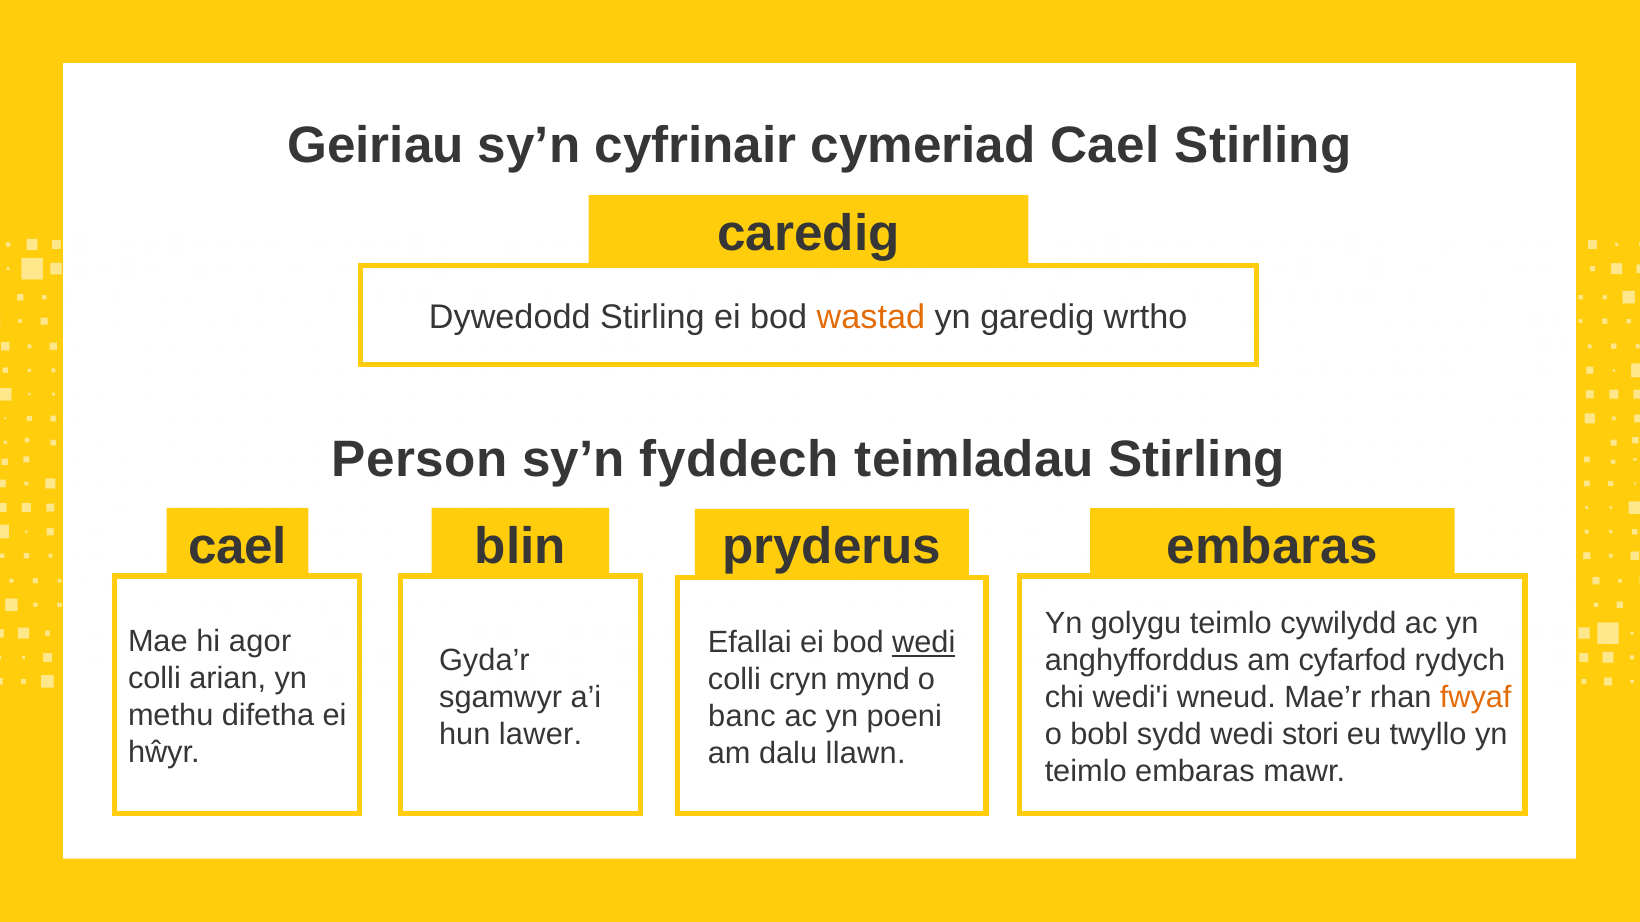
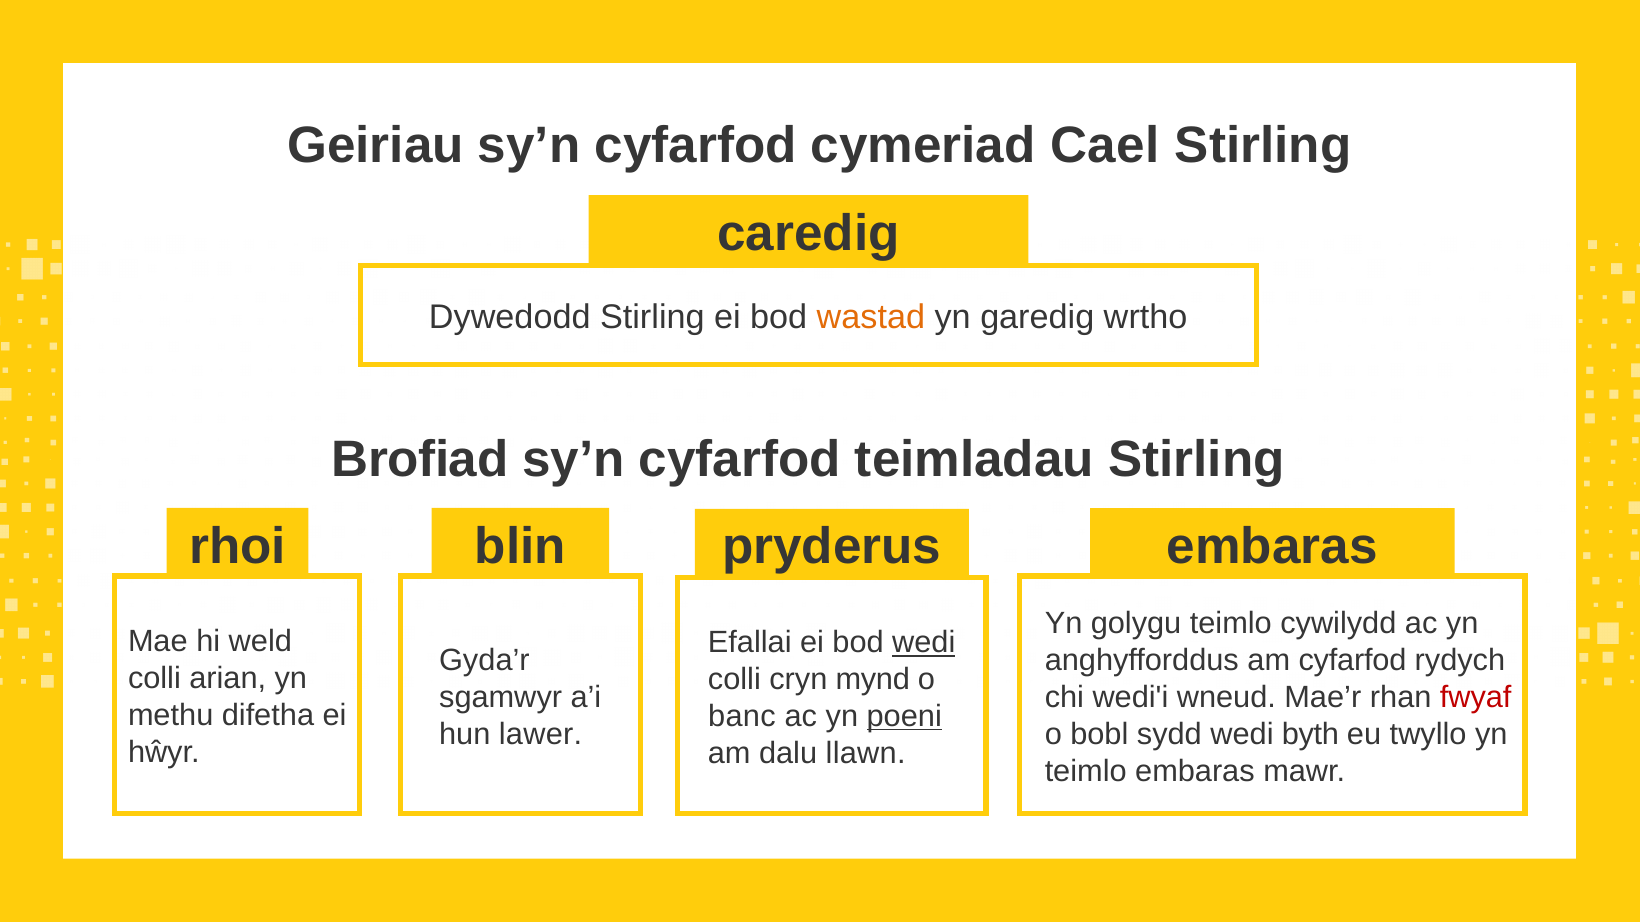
Geiriau sy’n cyfrinair: cyfrinair -> cyfarfod
Person: Person -> Brofiad
fyddech at (739, 459): fyddech -> cyfarfod
cael at (238, 546): cael -> rhoi
agor: agor -> weld
fwyaf colour: orange -> red
poeni underline: none -> present
stori: stori -> byth
